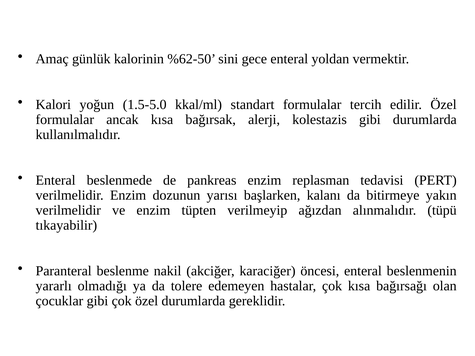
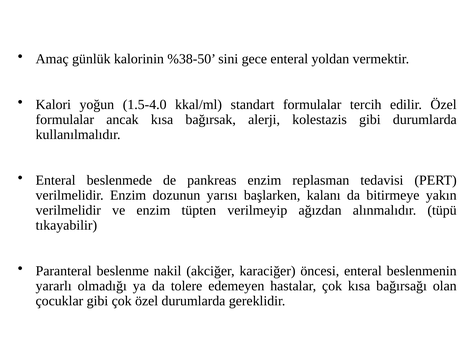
%62-50: %62-50 -> %38-50
1.5-5.0: 1.5-5.0 -> 1.5-4.0
